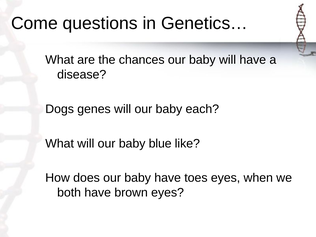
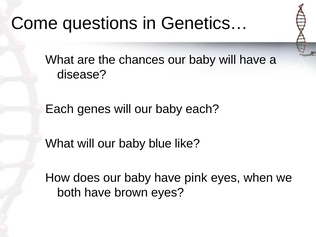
Dogs at (60, 109): Dogs -> Each
toes: toes -> pink
